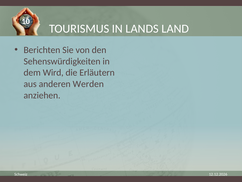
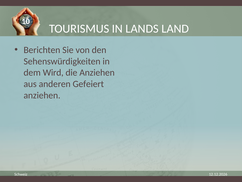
die Erläutern: Erläutern -> Anziehen
Werden: Werden -> Gefeiert
